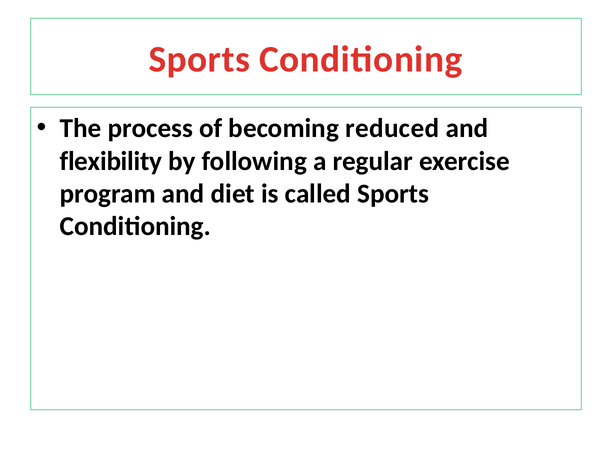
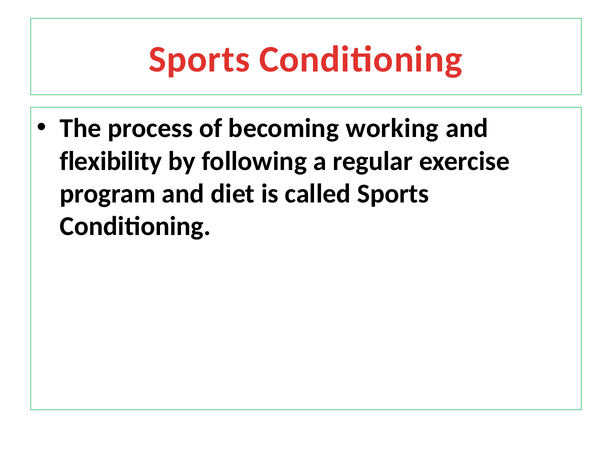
reduced: reduced -> working
